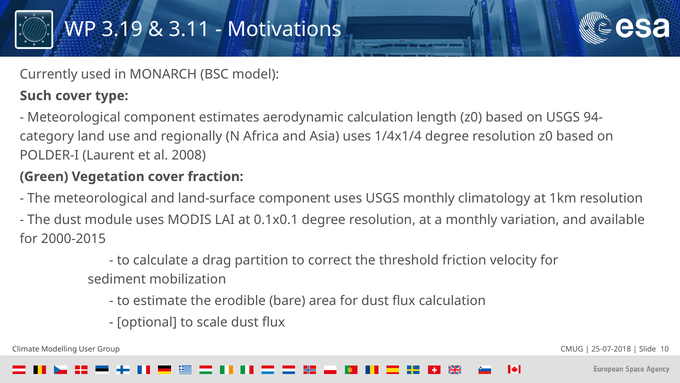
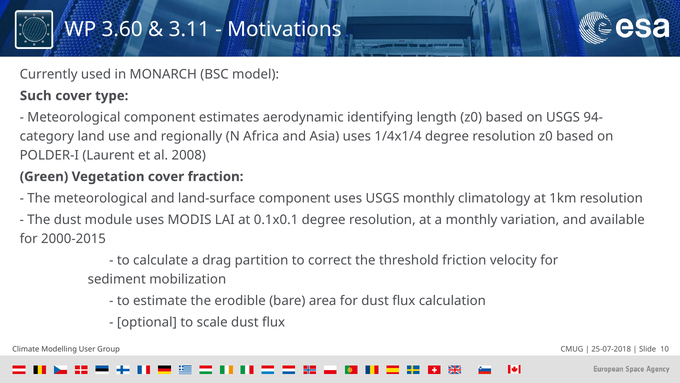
3.19: 3.19 -> 3.60
aerodynamic calculation: calculation -> identifying
